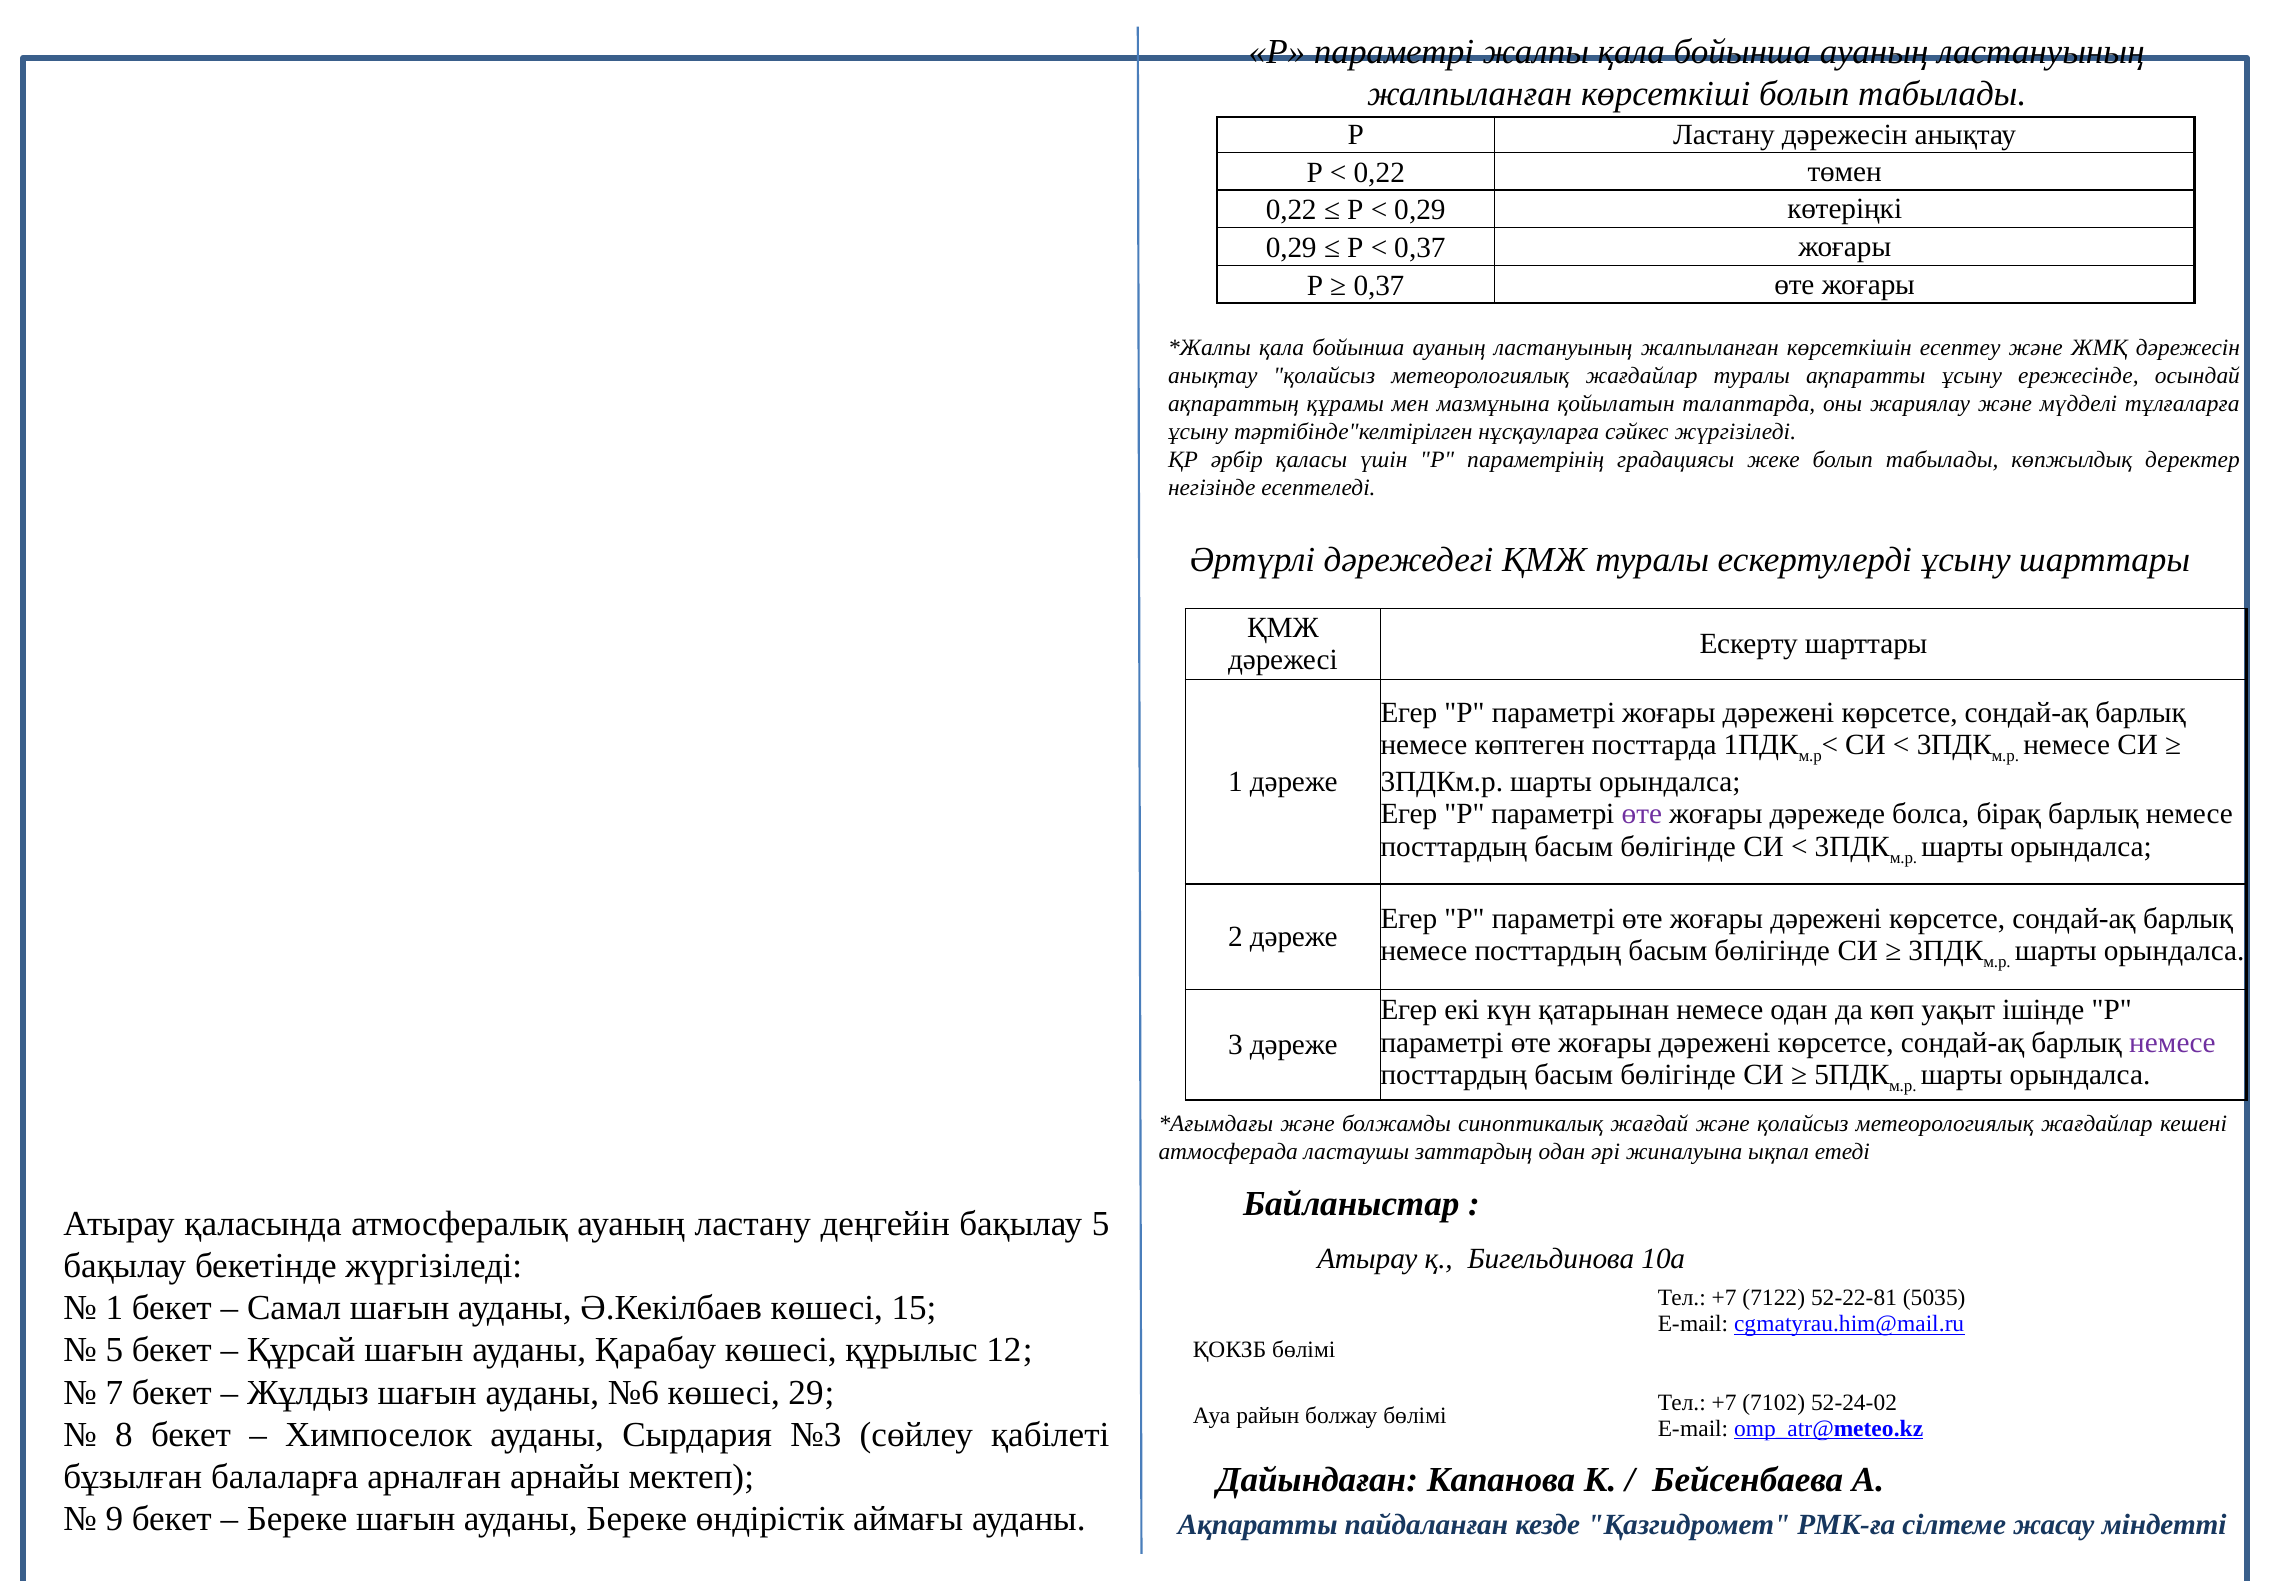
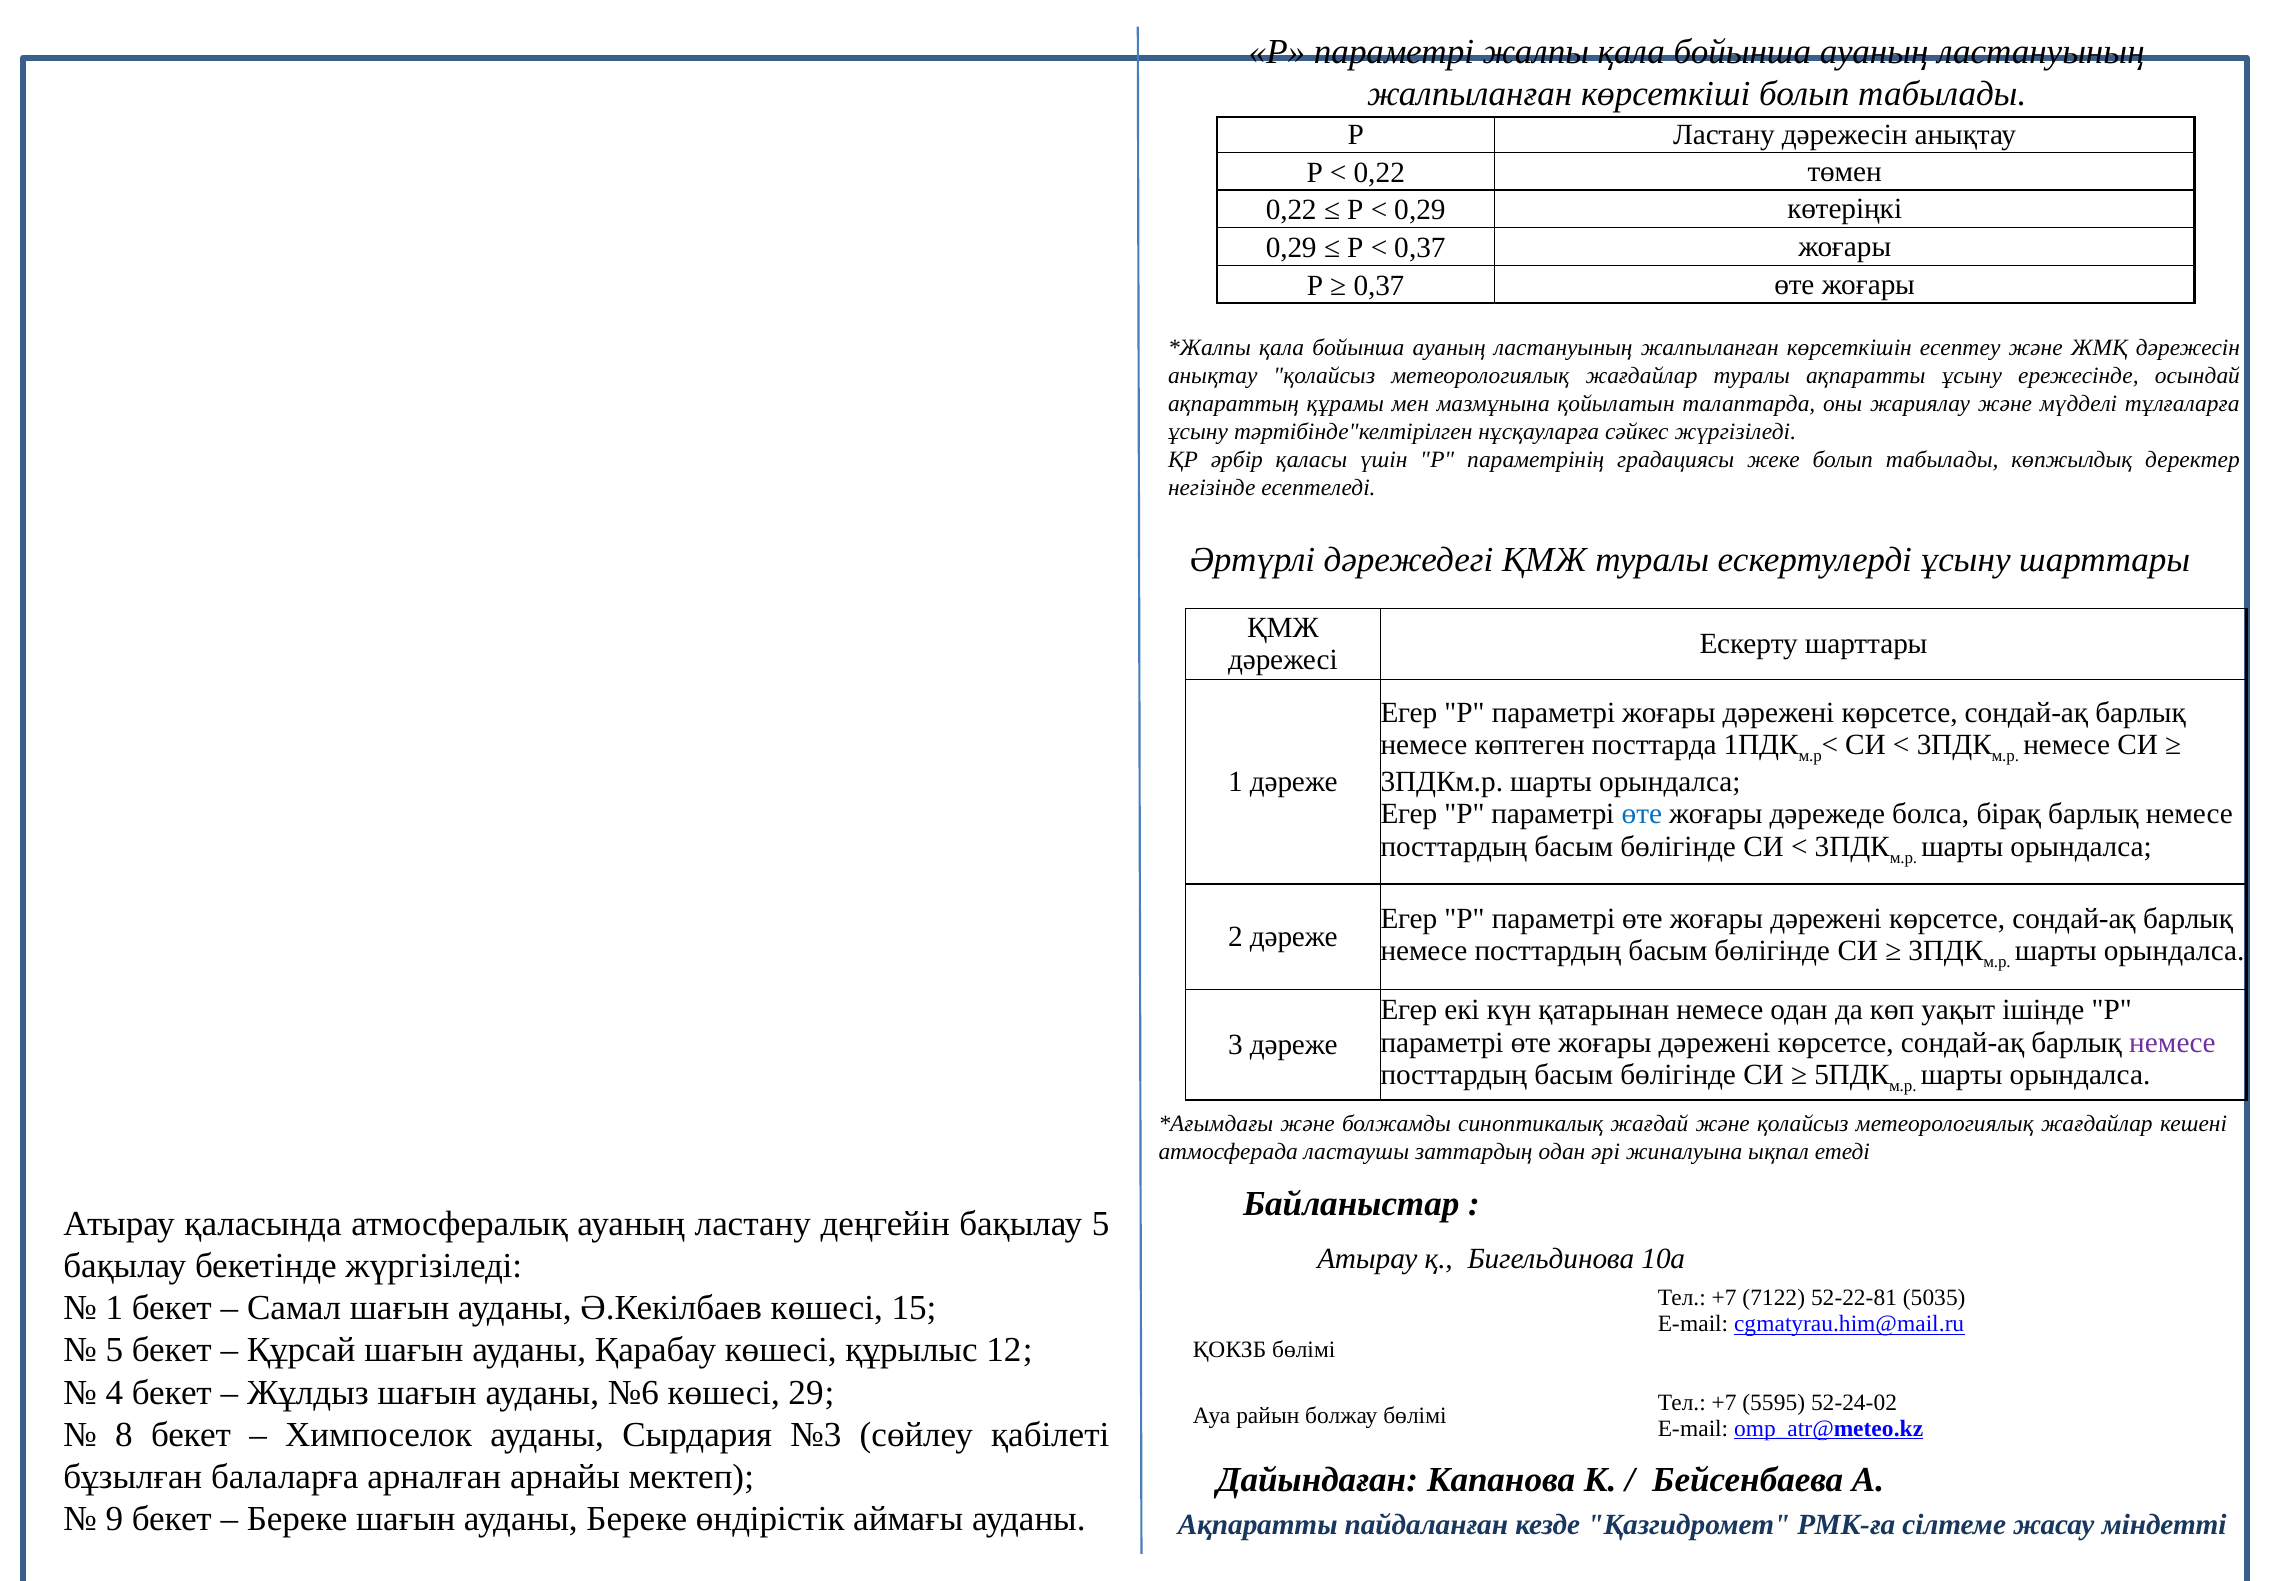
өте at (1642, 814) colour: purple -> blue
7: 7 -> 4
7102: 7102 -> 5595
